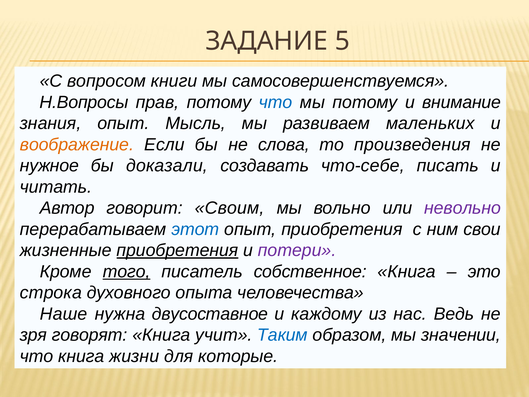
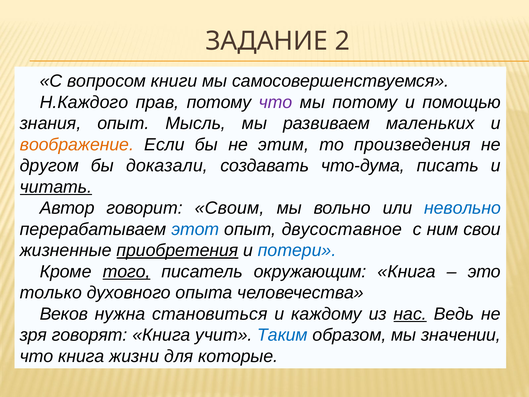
5: 5 -> 2
Н.Вопросы: Н.Вопросы -> Н.Каждого
что at (276, 102) colour: blue -> purple
внимание: внимание -> помощью
слова: слова -> этим
нужное: нужное -> другом
что-себе: что-себе -> что-дума
читать underline: none -> present
невольно colour: purple -> blue
опыт приобретения: приобретения -> двусоставное
потери colour: purple -> blue
собственное: собственное -> окружающим
строка: строка -> только
Наше: Наше -> Веков
двусоставное: двусоставное -> становиться
нас underline: none -> present
